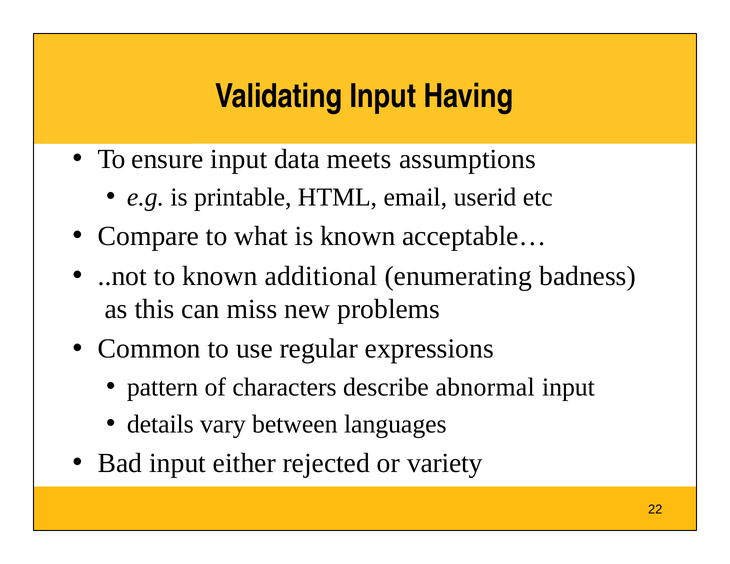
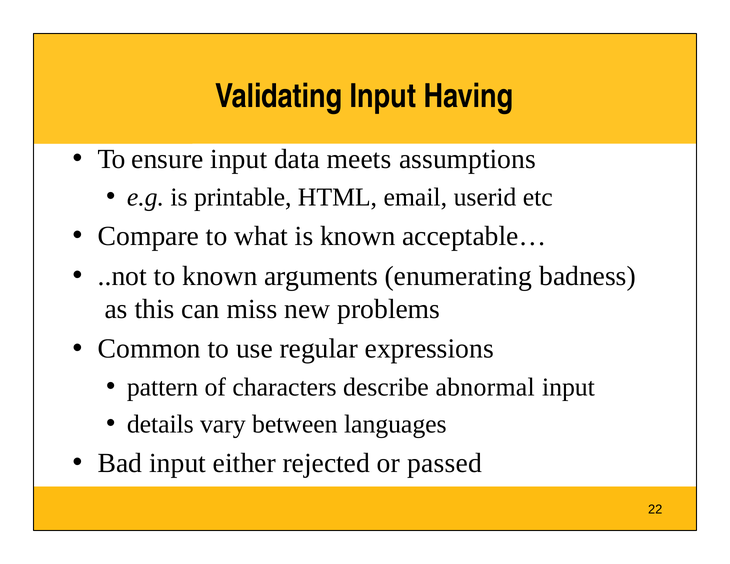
additional: additional -> arguments
variety: variety -> passed
